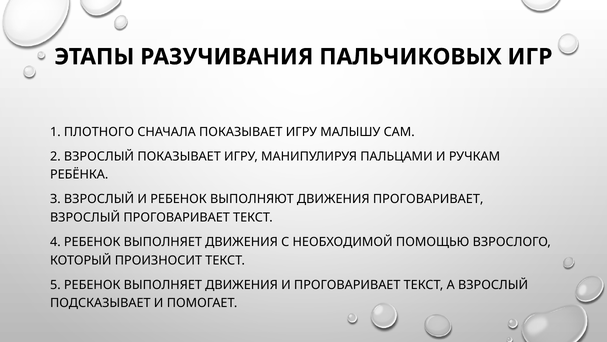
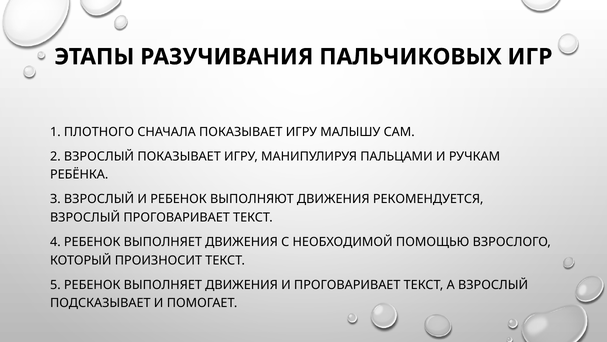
ДВИЖЕНИЯ ПРОГОВАРИВАЕТ: ПРОГОВАРИВАЕТ -> РЕКОМЕНДУЕТСЯ
